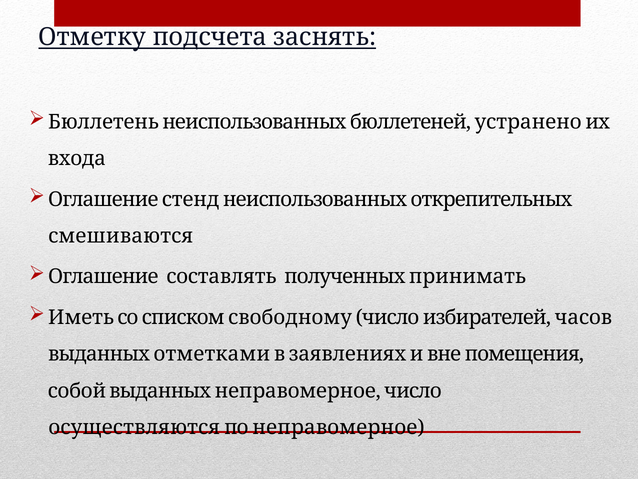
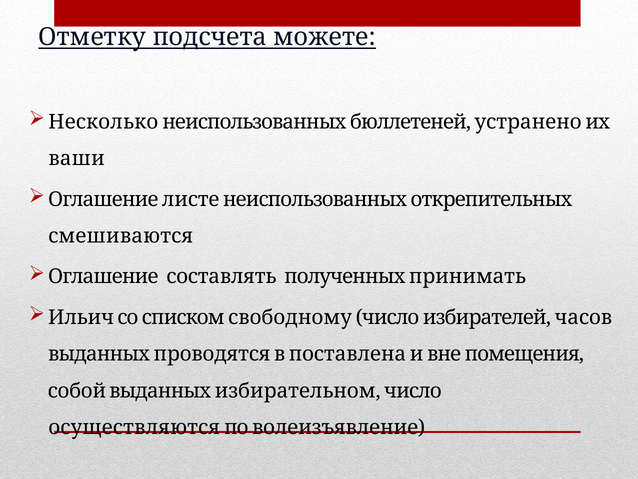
заснять: заснять -> можете
Бюллетень: Бюллетень -> Несколько
входа: входа -> ваши
стенд: стенд -> листе
Иметь: Иметь -> Ильич
отметками: отметками -> проводятся
заявлениях: заявлениях -> поставлена
выданных неправомерное: неправомерное -> избирательном
по неправомерное: неправомерное -> волеизъявление
